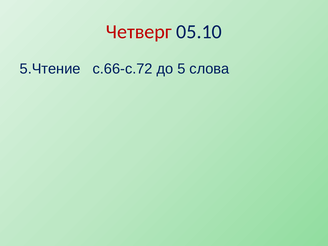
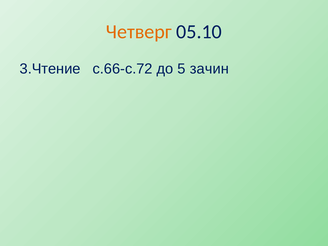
Четверг colour: red -> orange
5.Чтение: 5.Чтение -> 3.Чтение
слова: слова -> зачин
